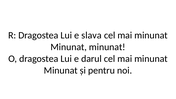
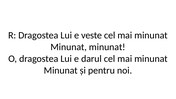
slava: slava -> veste
